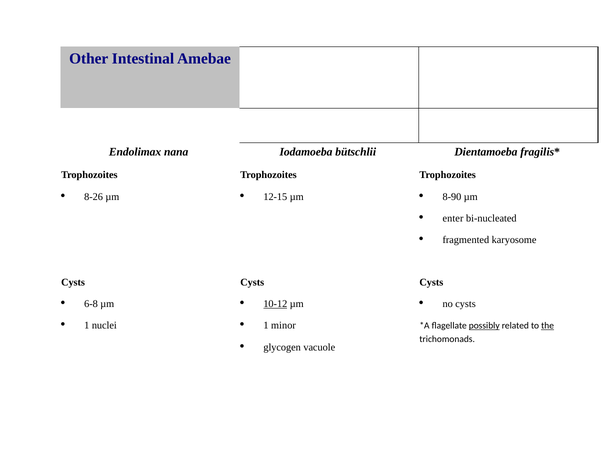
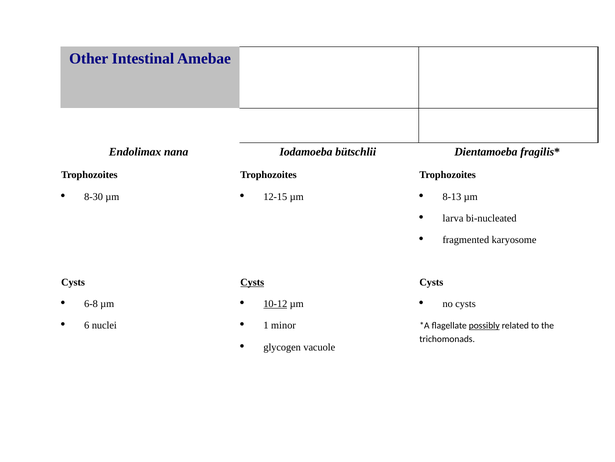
8-26: 8-26 -> 8-30
8-90: 8-90 -> 8-13
enter: enter -> larva
Cysts at (252, 282) underline: none -> present
1 at (87, 325): 1 -> 6
the underline: present -> none
